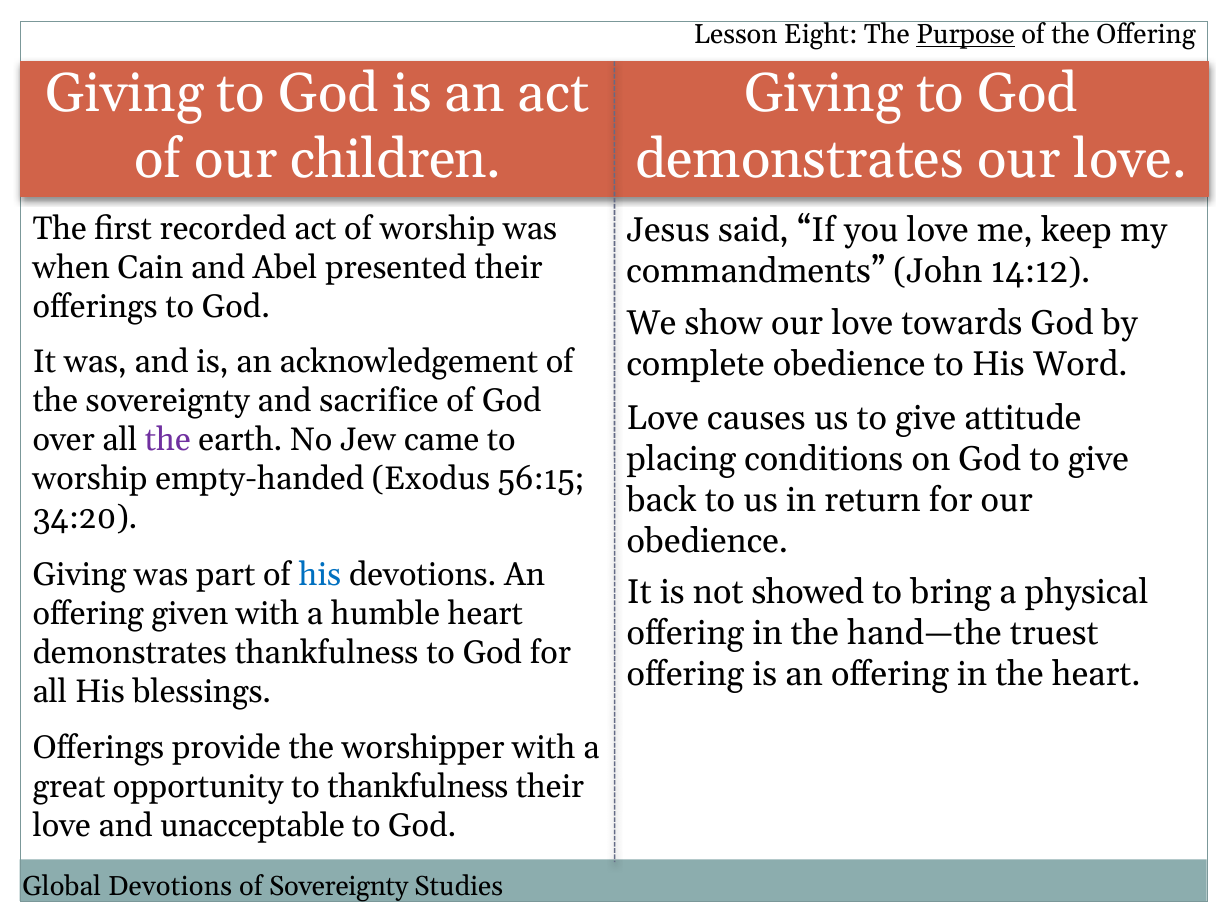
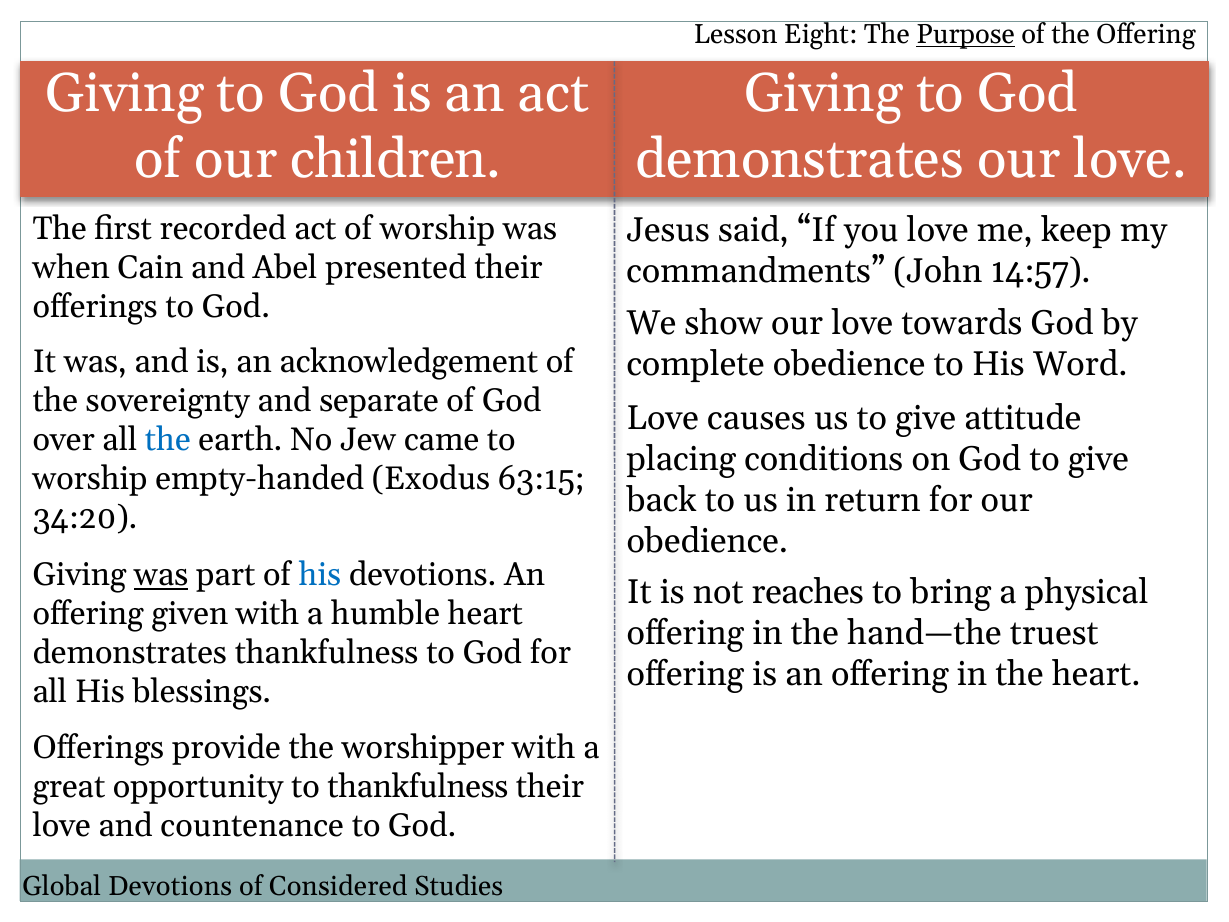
14:12: 14:12 -> 14:57
sacrifice: sacrifice -> separate
the at (168, 439) colour: purple -> blue
56:15: 56:15 -> 63:15
was at (161, 575) underline: none -> present
showed: showed -> reaches
unacceptable: unacceptable -> countenance
of Sovereignty: Sovereignty -> Considered
